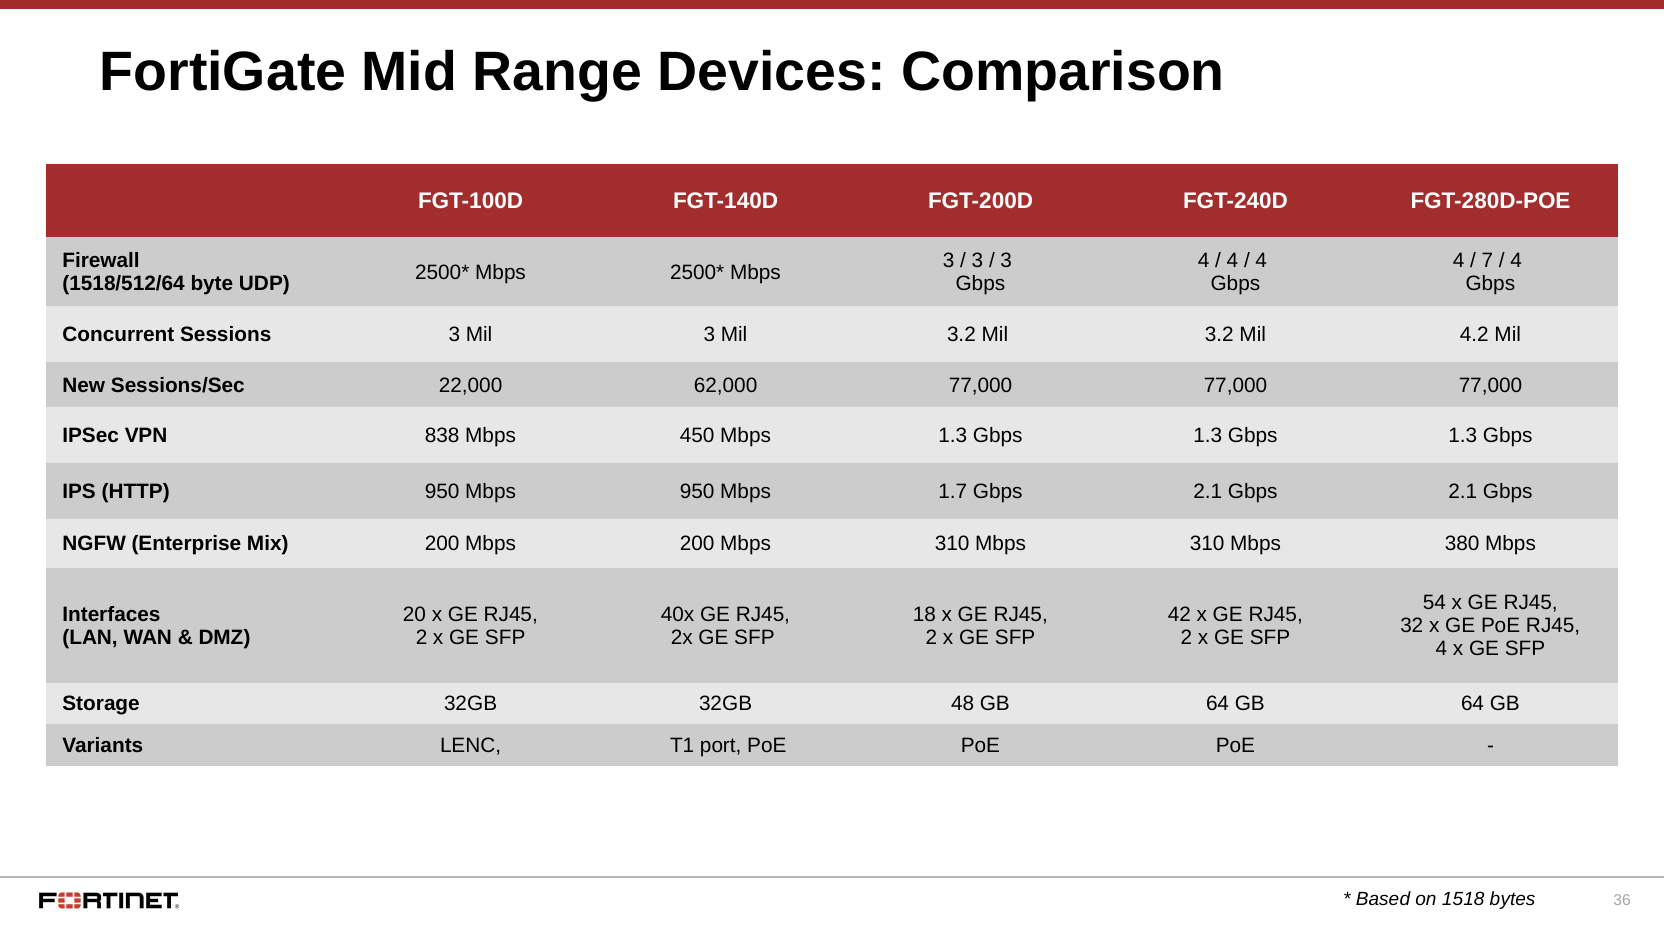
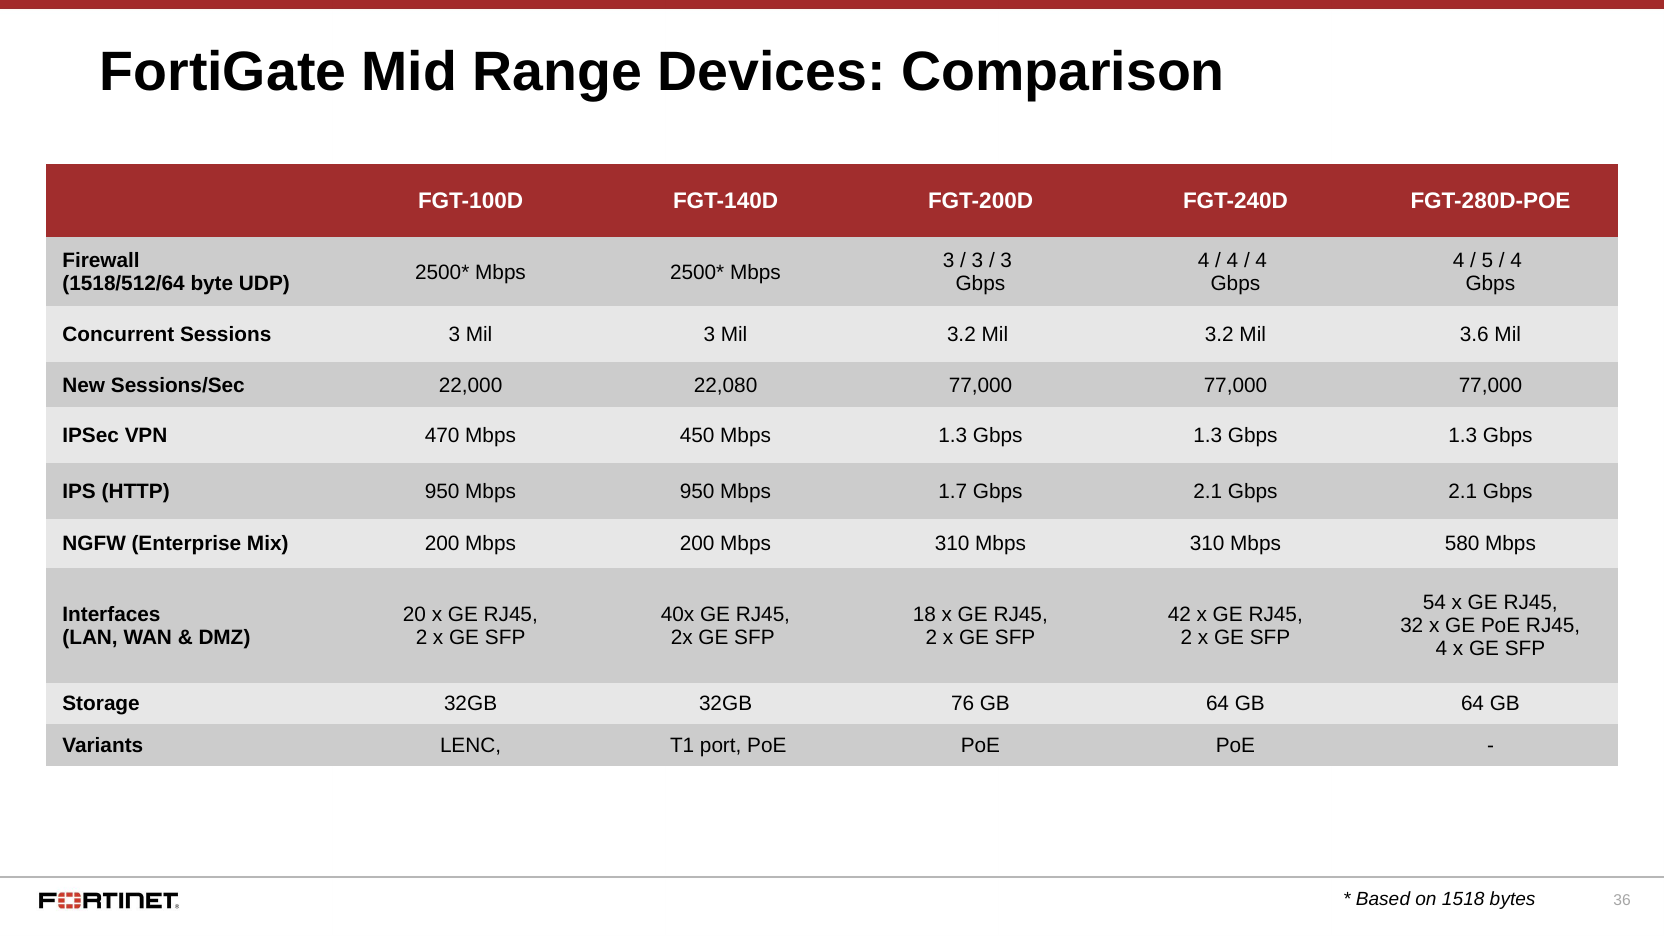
7: 7 -> 5
4.2: 4.2 -> 3.6
62,000: 62,000 -> 22,080
838: 838 -> 470
380: 380 -> 580
48: 48 -> 76
